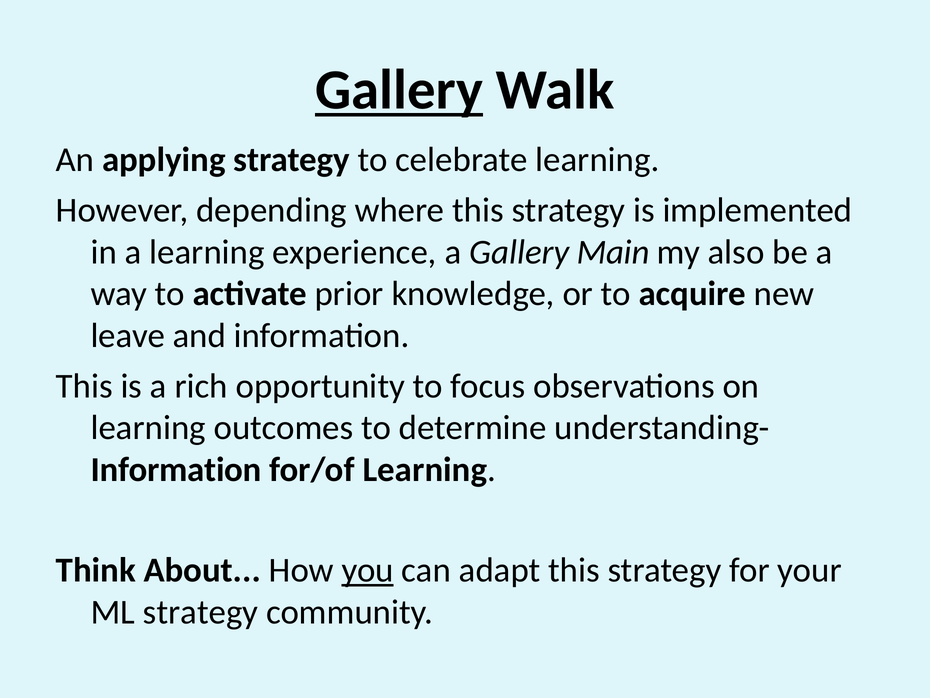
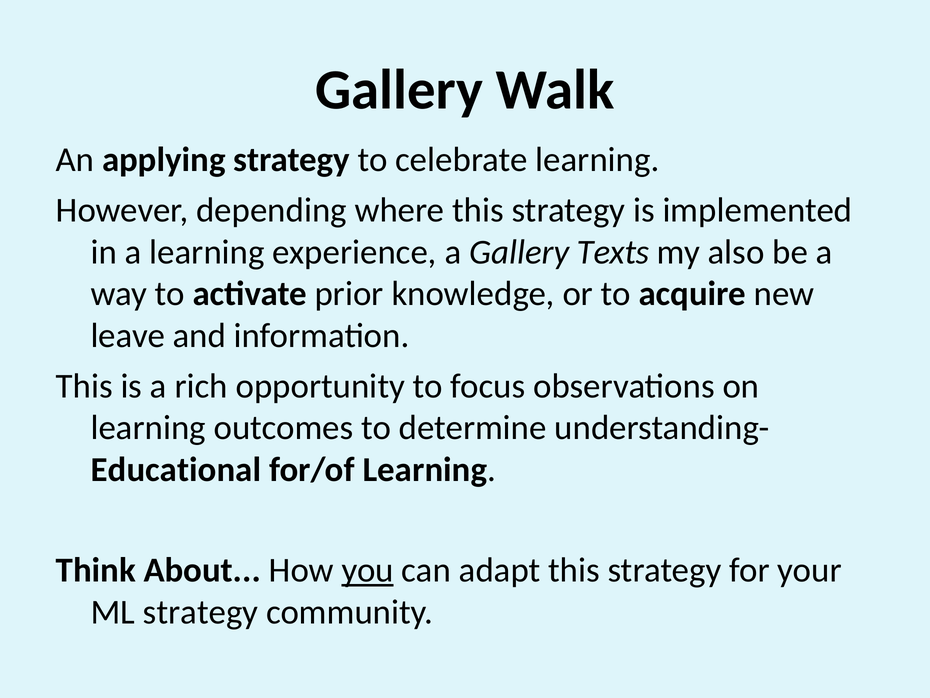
Gallery at (399, 90) underline: present -> none
Main: Main -> Texts
Information at (176, 470): Information -> Educational
